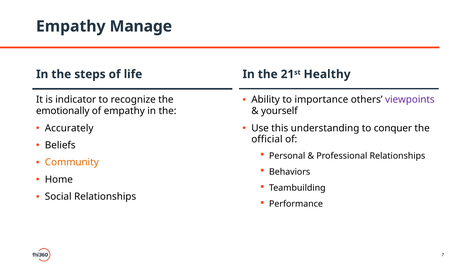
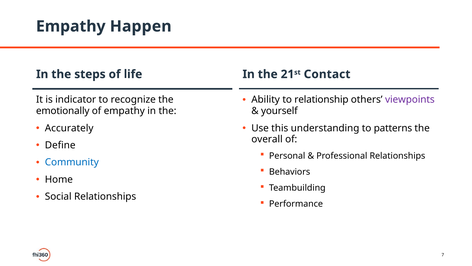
Manage: Manage -> Happen
Healthy: Healthy -> Contact
importance: importance -> relationship
conquer: conquer -> patterns
official: official -> overall
Beliefs: Beliefs -> Define
Community colour: orange -> blue
